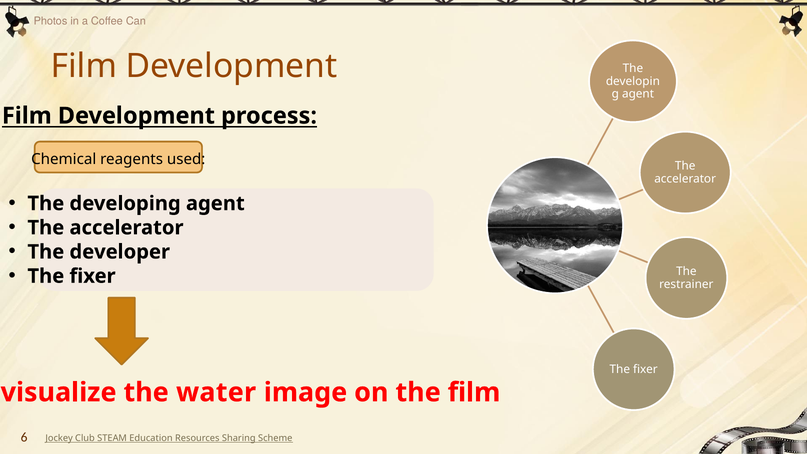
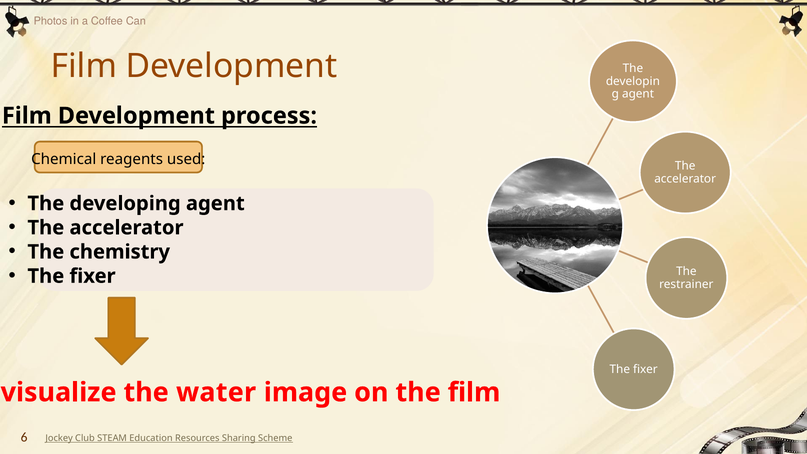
developer: developer -> chemistry
